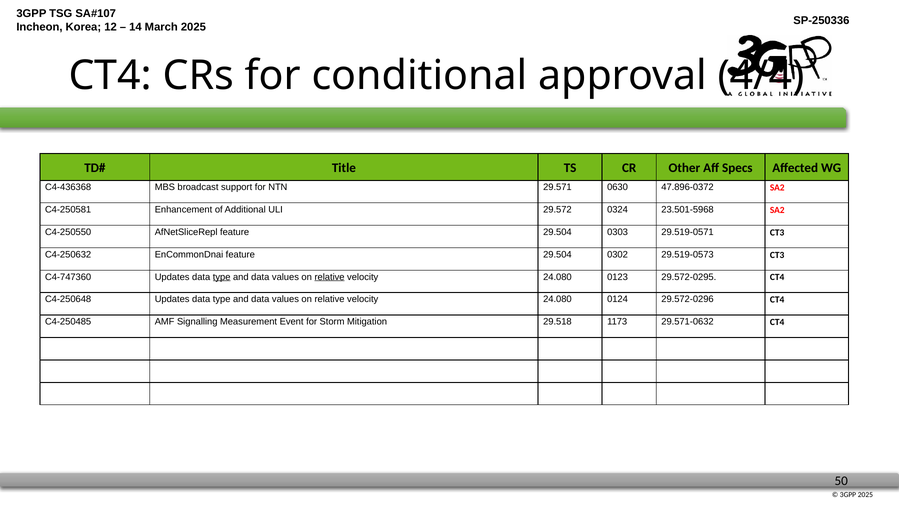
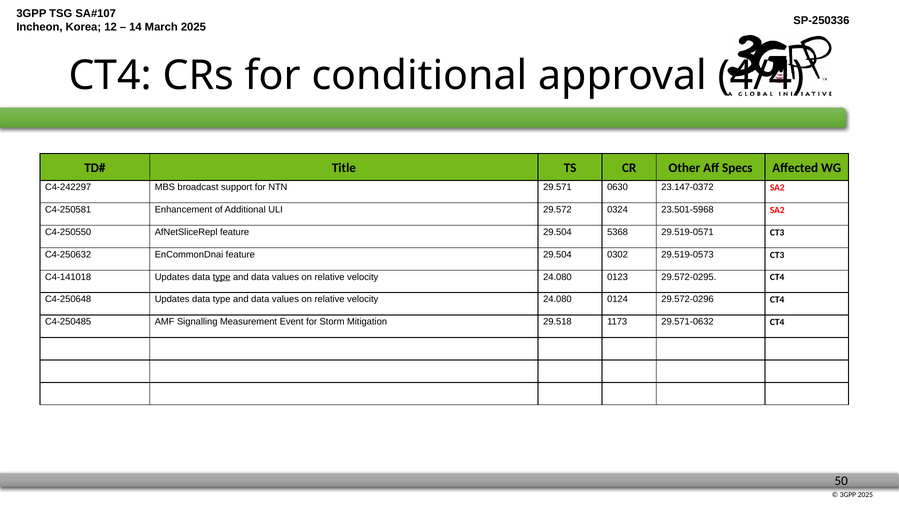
C4-436368: C4-436368 -> C4-242297
47.896-0372: 47.896-0372 -> 23.147-0372
0303: 0303 -> 5368
C4-747360: C4-747360 -> C4-141018
relative at (330, 277) underline: present -> none
